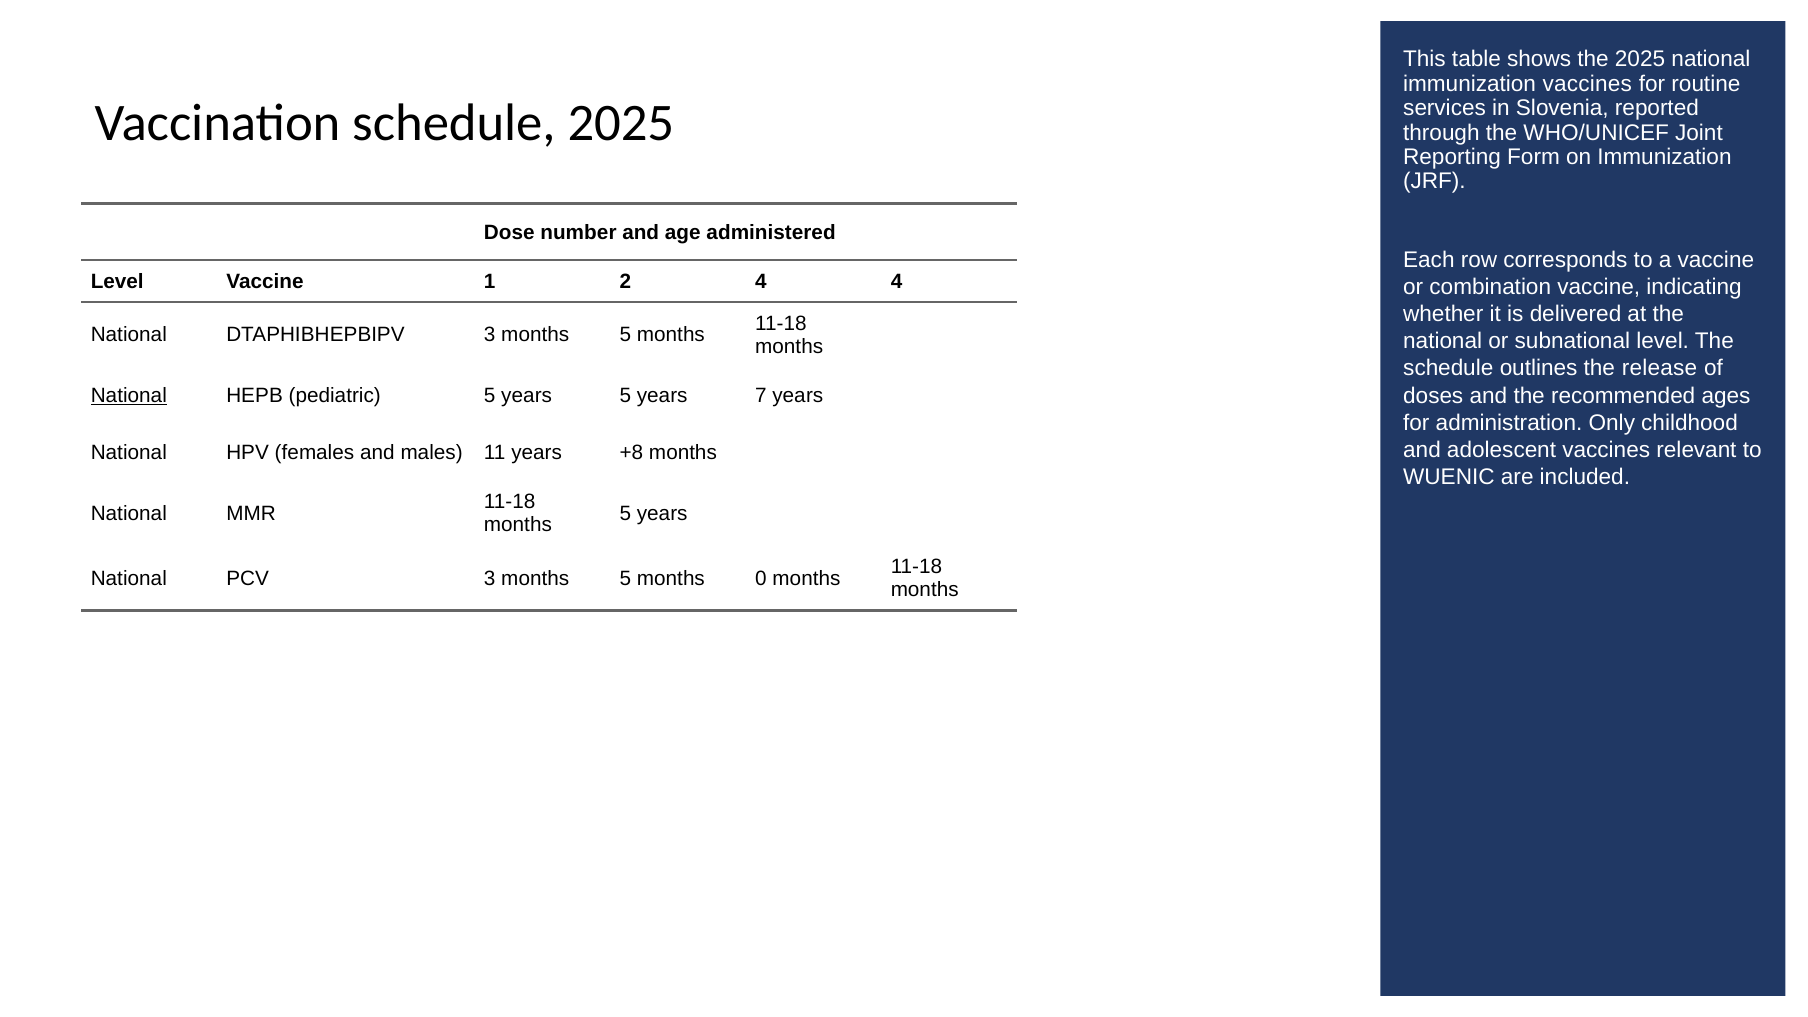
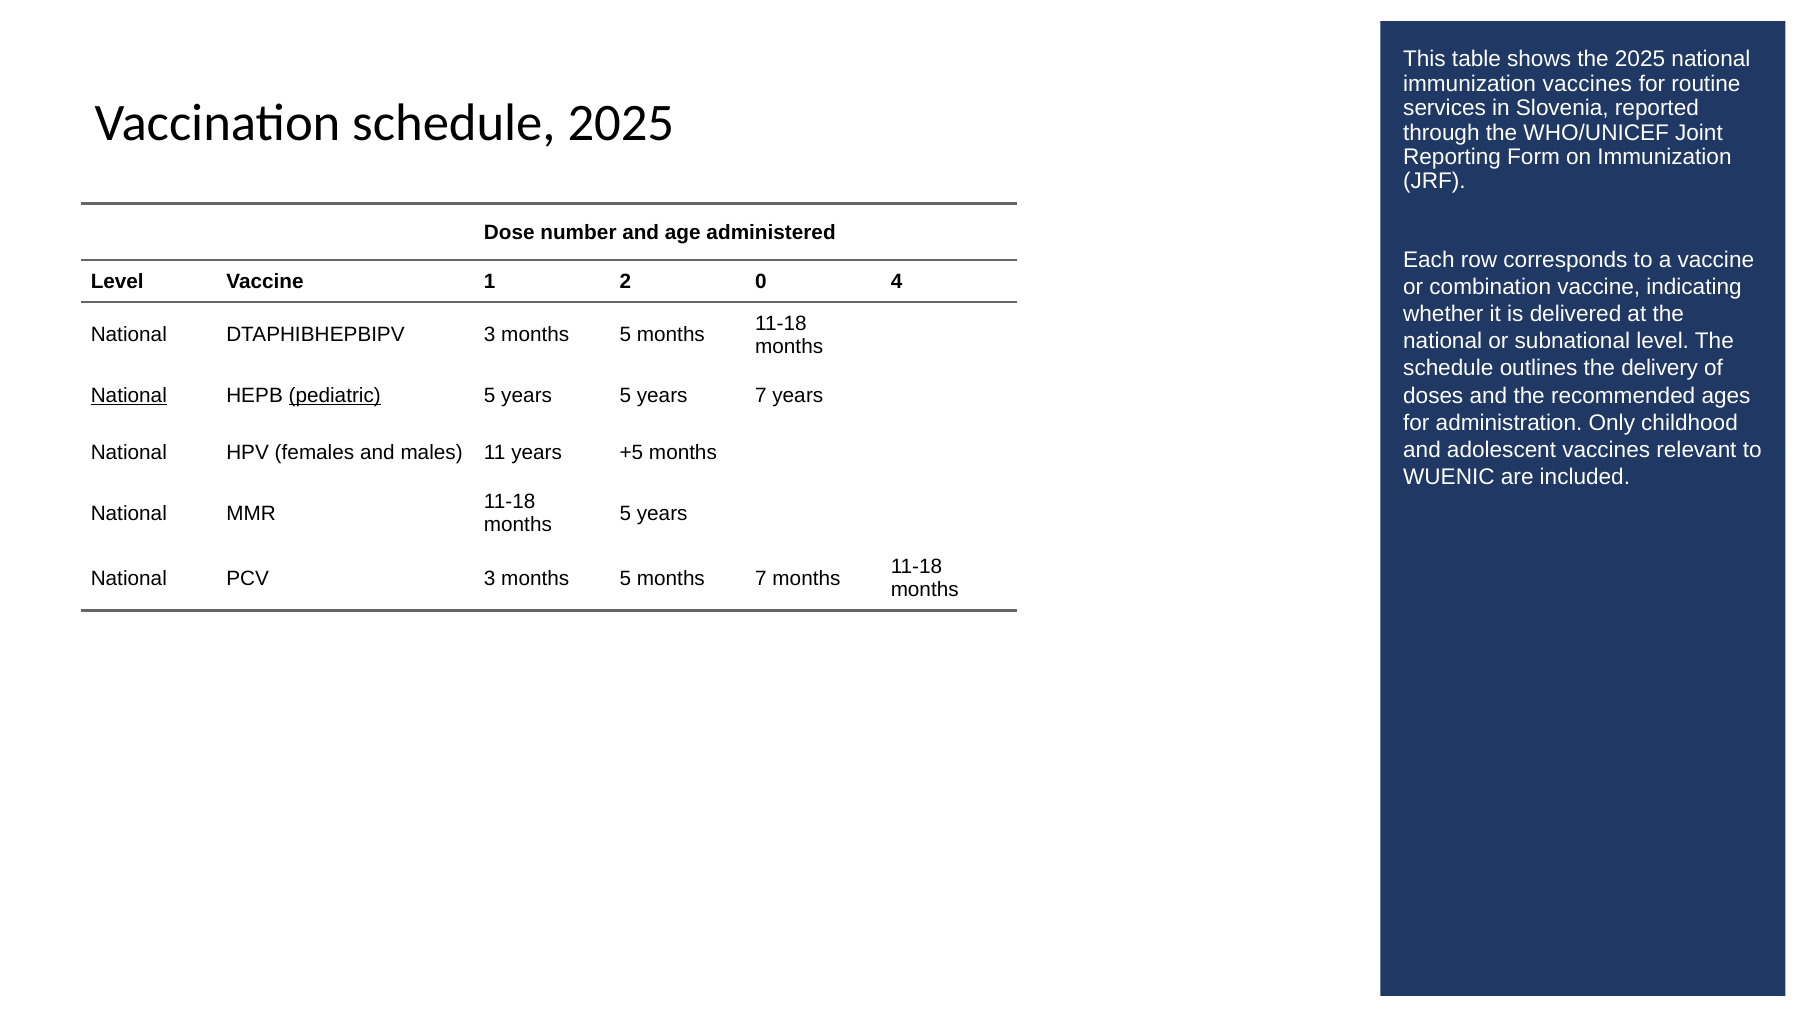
2 4: 4 -> 0
release: release -> delivery
pediatric underline: none -> present
+8: +8 -> +5
months 0: 0 -> 7
